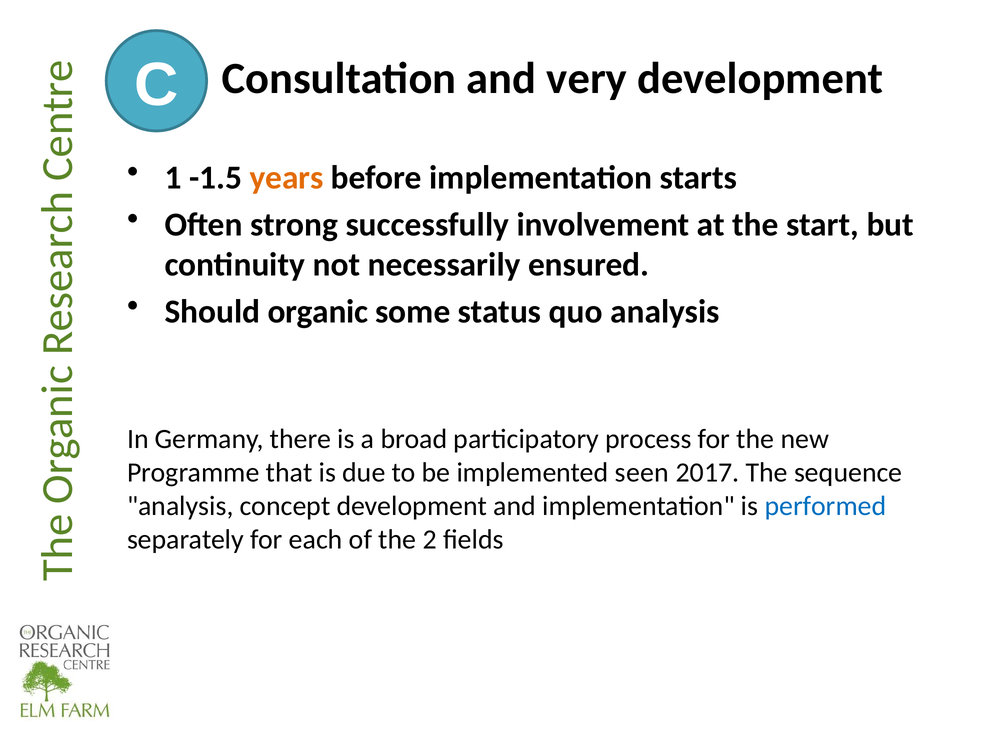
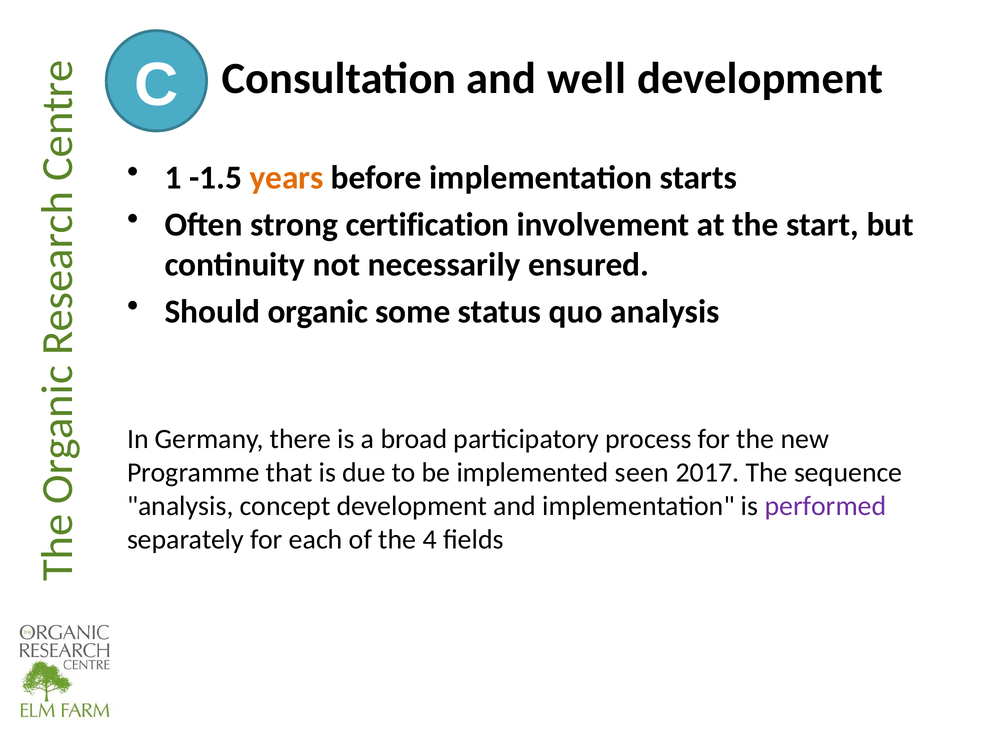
very: very -> well
successfully: successfully -> certification
performed colour: blue -> purple
2: 2 -> 4
